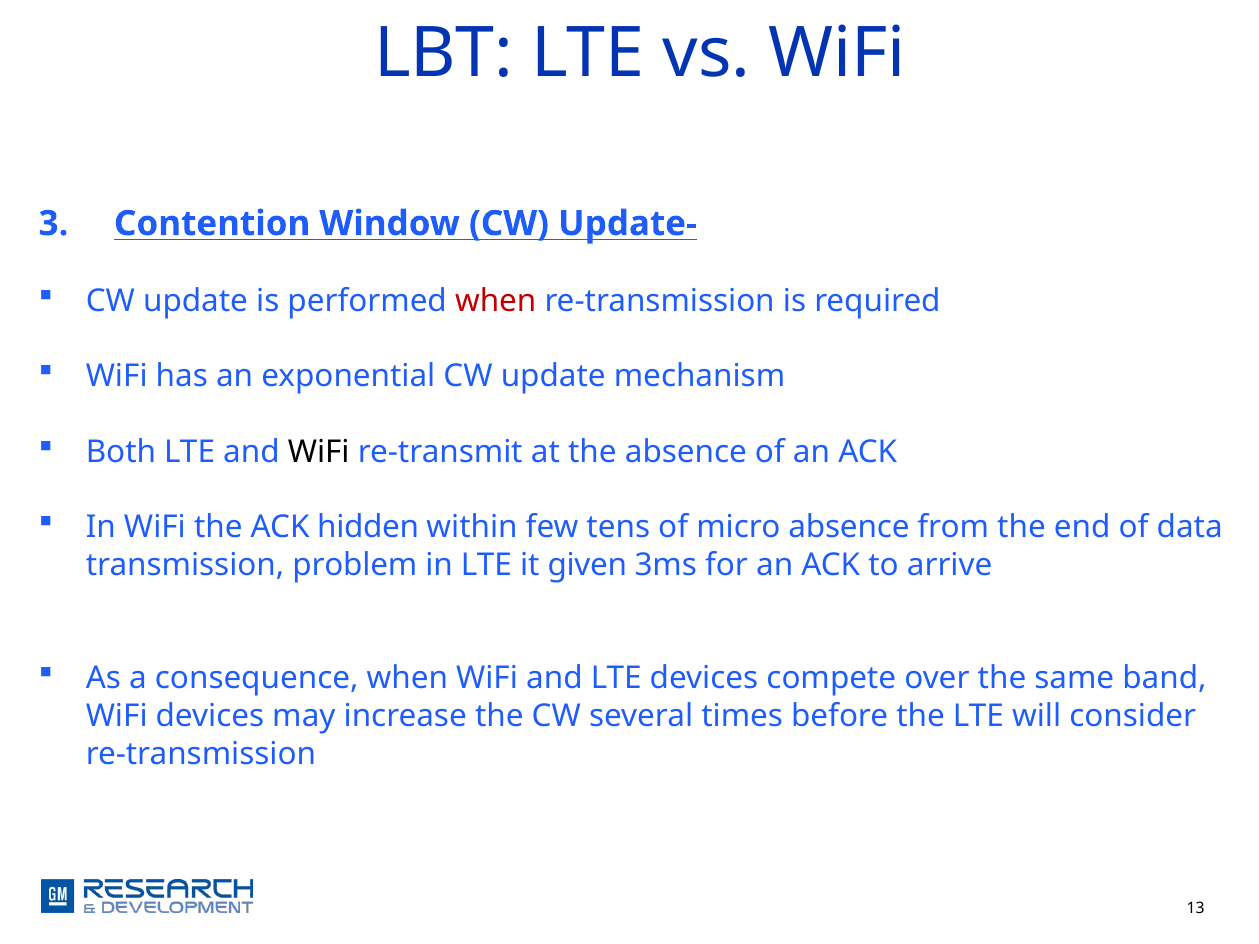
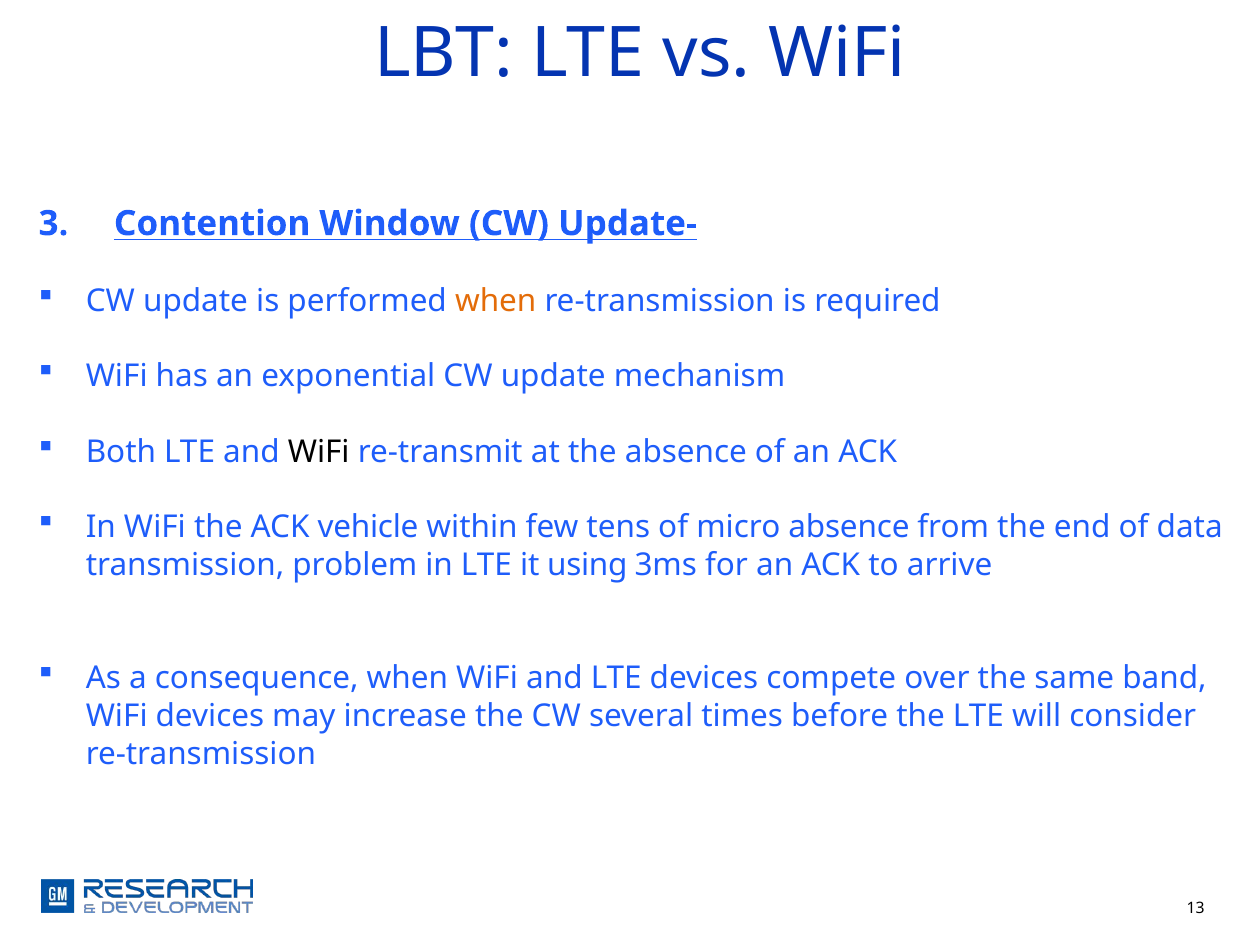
when at (496, 301) colour: red -> orange
hidden: hidden -> vehicle
given: given -> using
